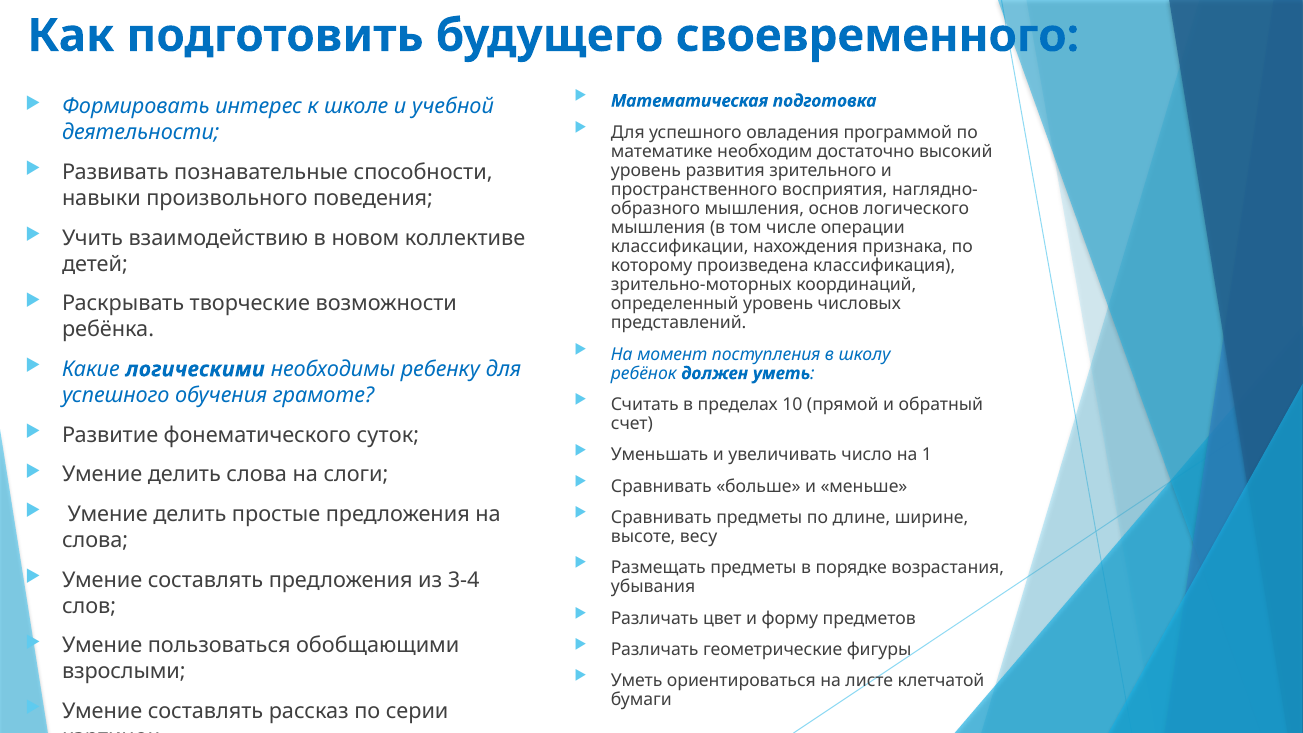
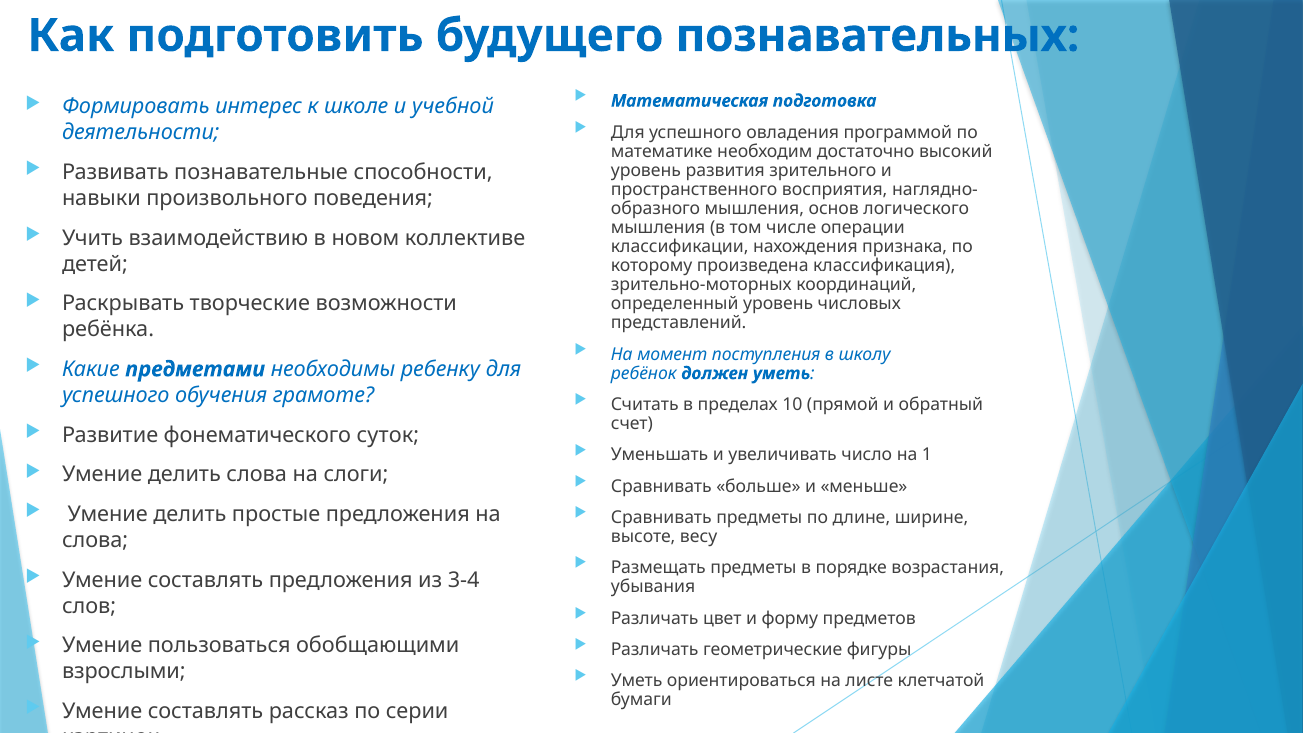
своевременного: своевременного -> познавательных
логическими: логическими -> предметами
